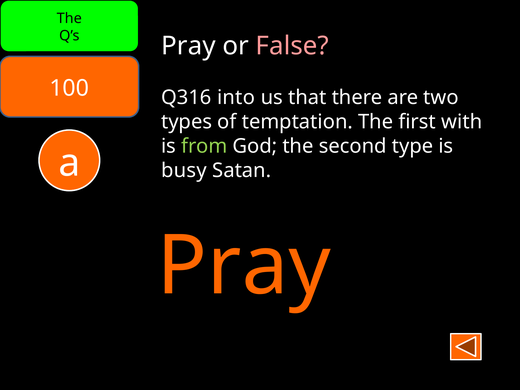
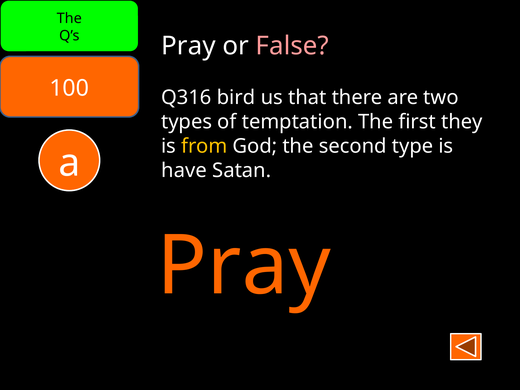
into: into -> bird
with: with -> they
from colour: light green -> yellow
busy: busy -> have
